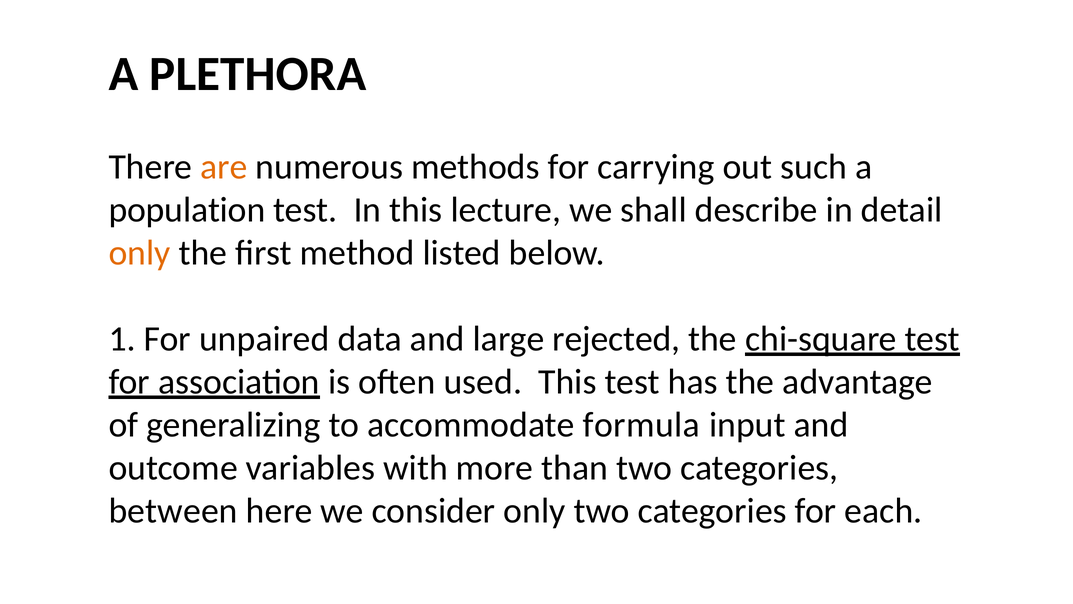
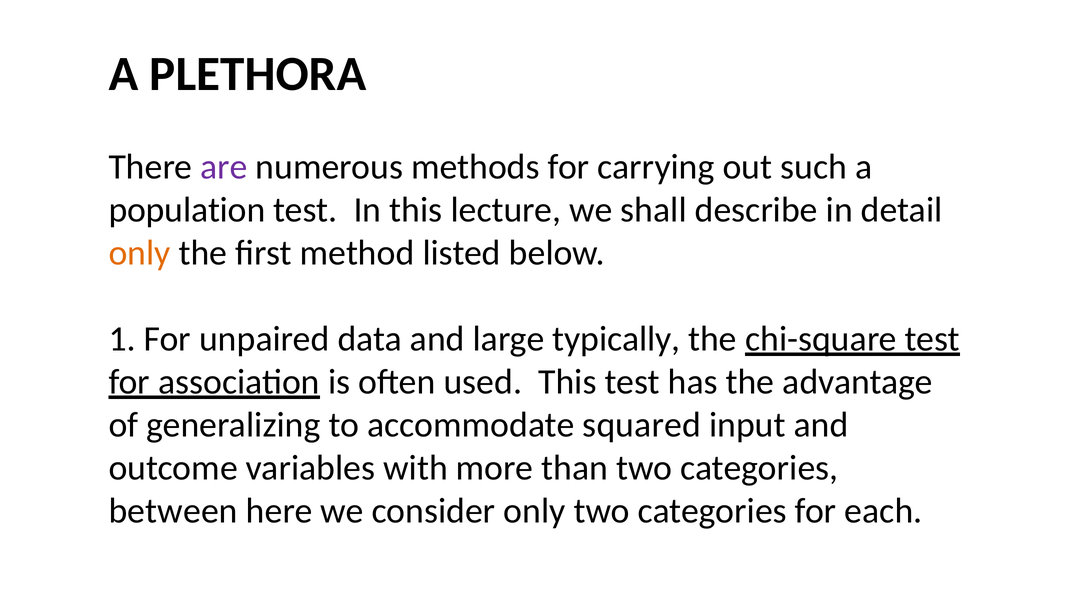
are colour: orange -> purple
rejected: rejected -> typically
formula: formula -> squared
